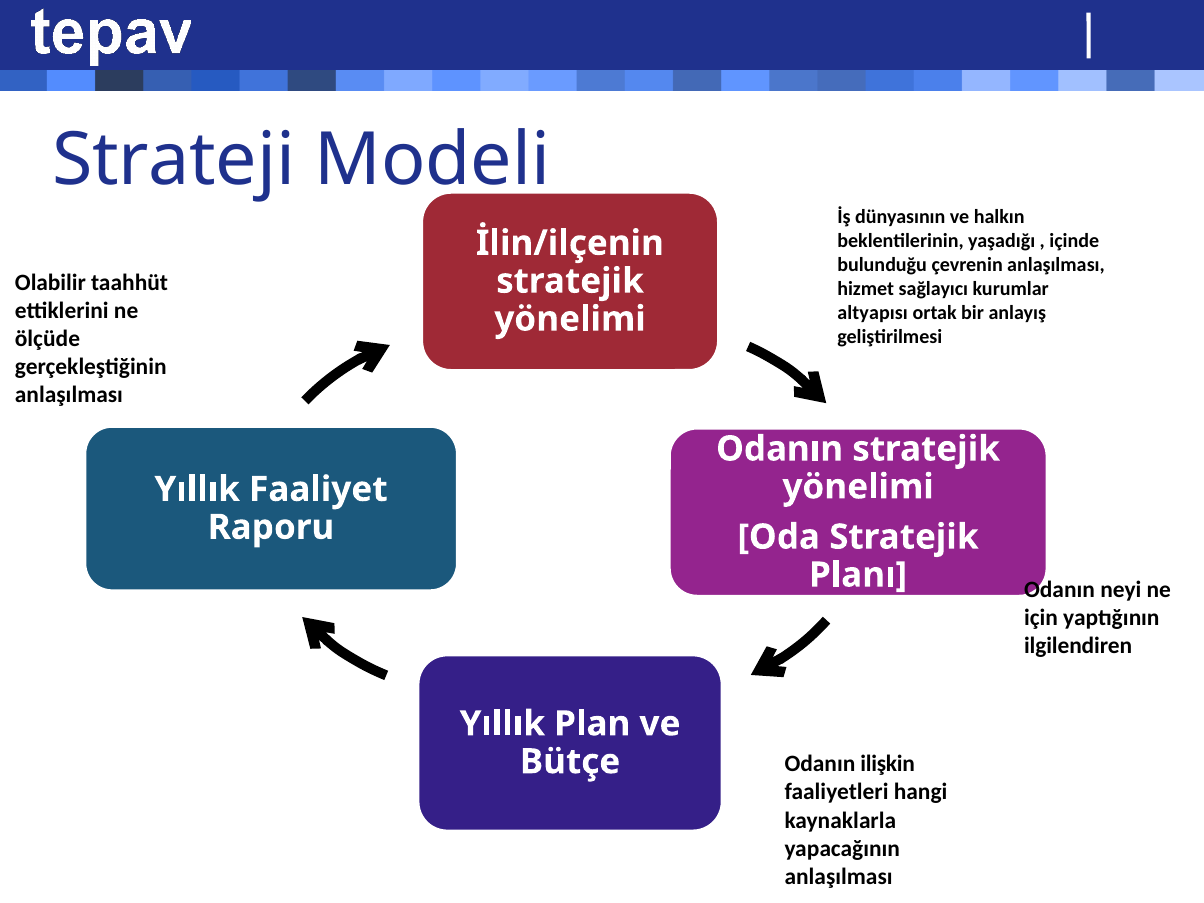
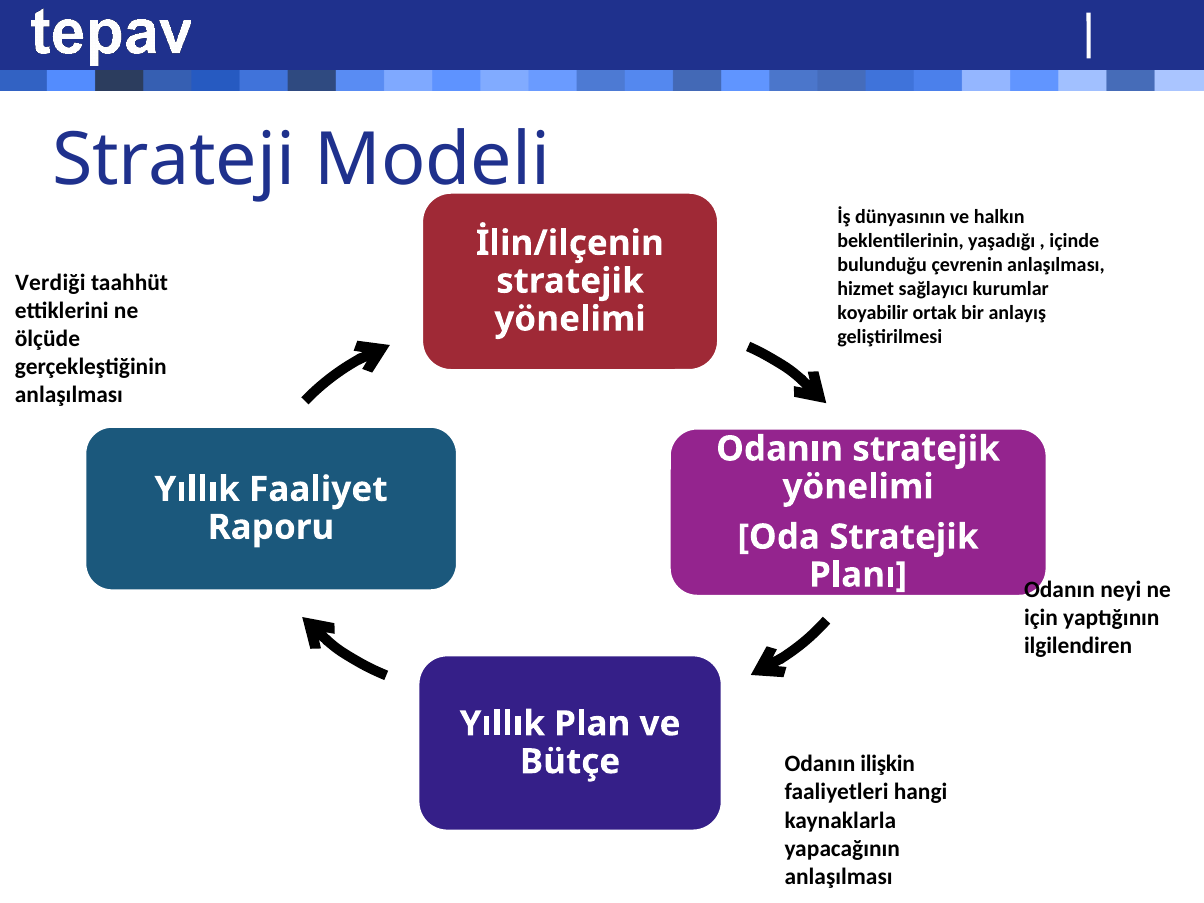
Olabilir: Olabilir -> Verdiği
altyapısı: altyapısı -> koyabilir
